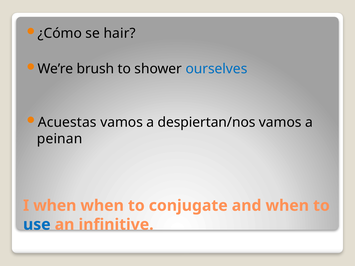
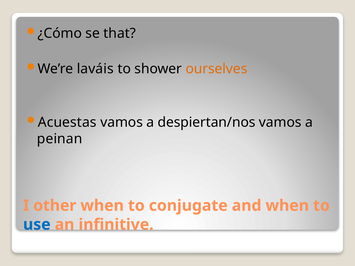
hair: hair -> that
brush: brush -> laváis
ourselves colour: blue -> orange
I when: when -> other
